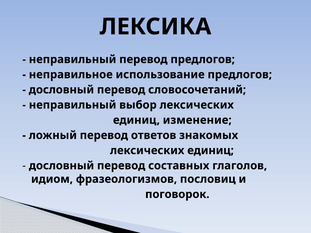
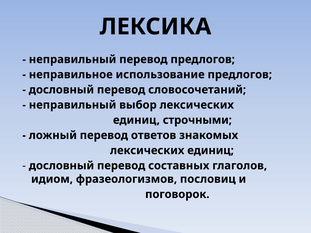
изменение: изменение -> строчными
